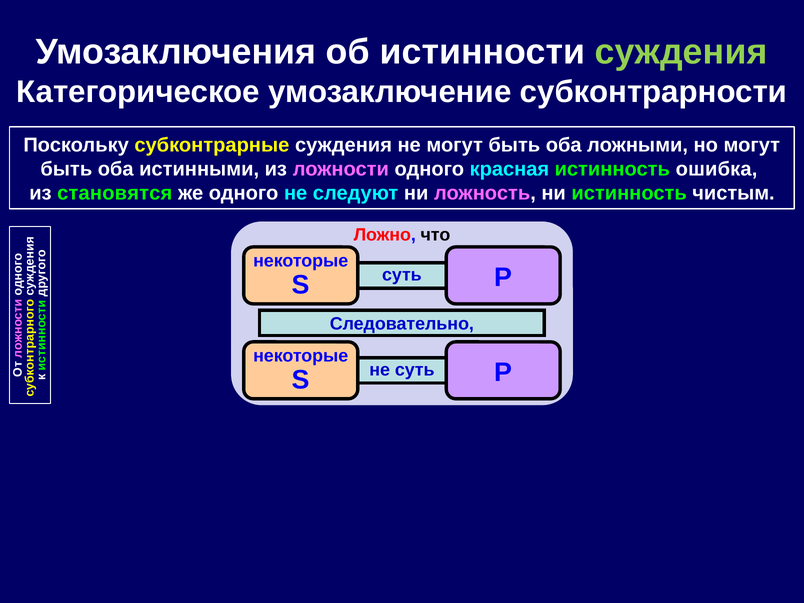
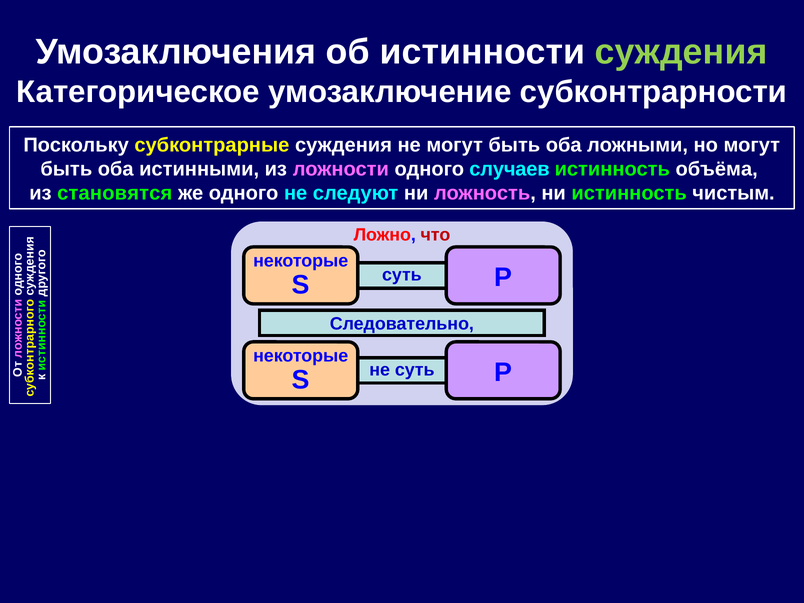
красная: красная -> случаев
ошибка: ошибка -> объёма
что colour: black -> red
